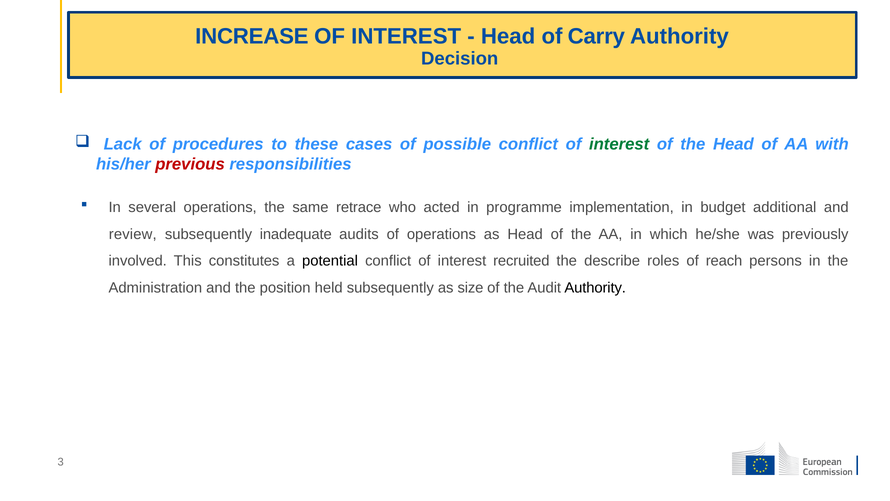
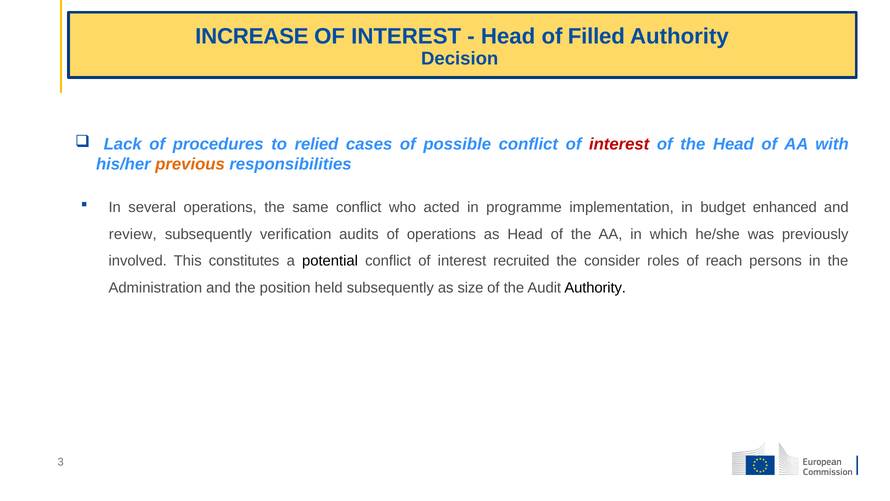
Carry: Carry -> Filled
these: these -> relied
interest at (619, 144) colour: green -> red
previous colour: red -> orange
same retrace: retrace -> conflict
additional: additional -> enhanced
inadequate: inadequate -> verification
describe: describe -> consider
